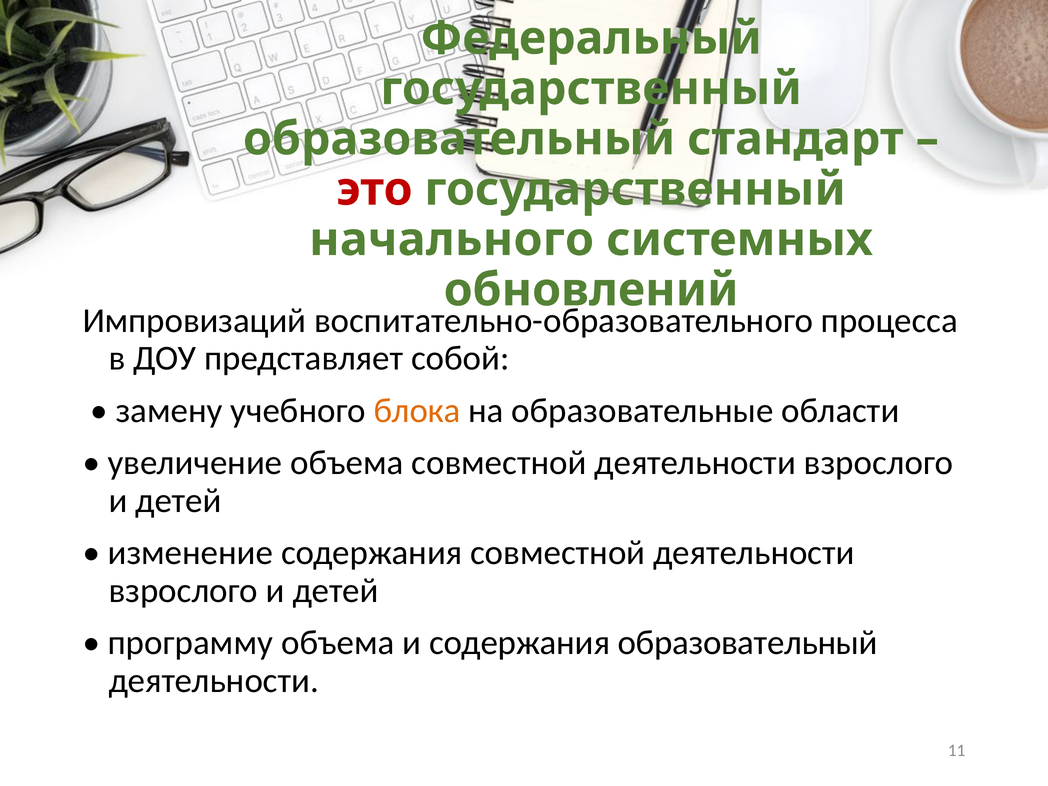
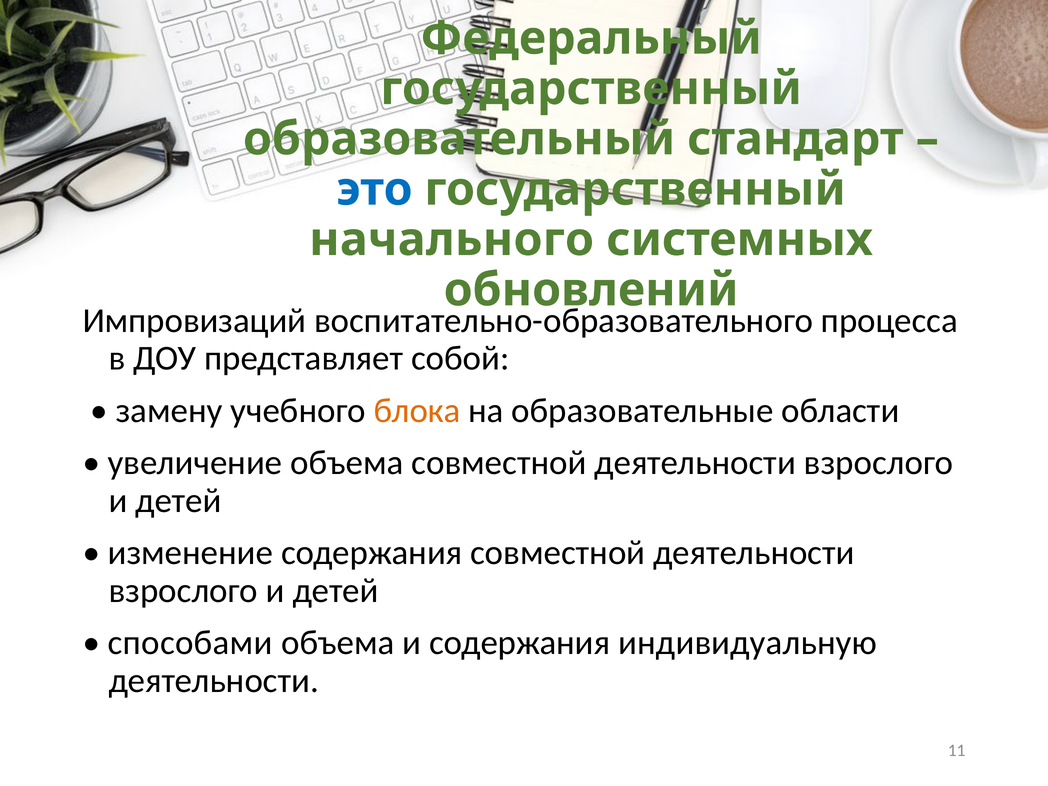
это colour: red -> blue
программу: программу -> способами
содержания образовательный: образовательный -> индивидуальную
